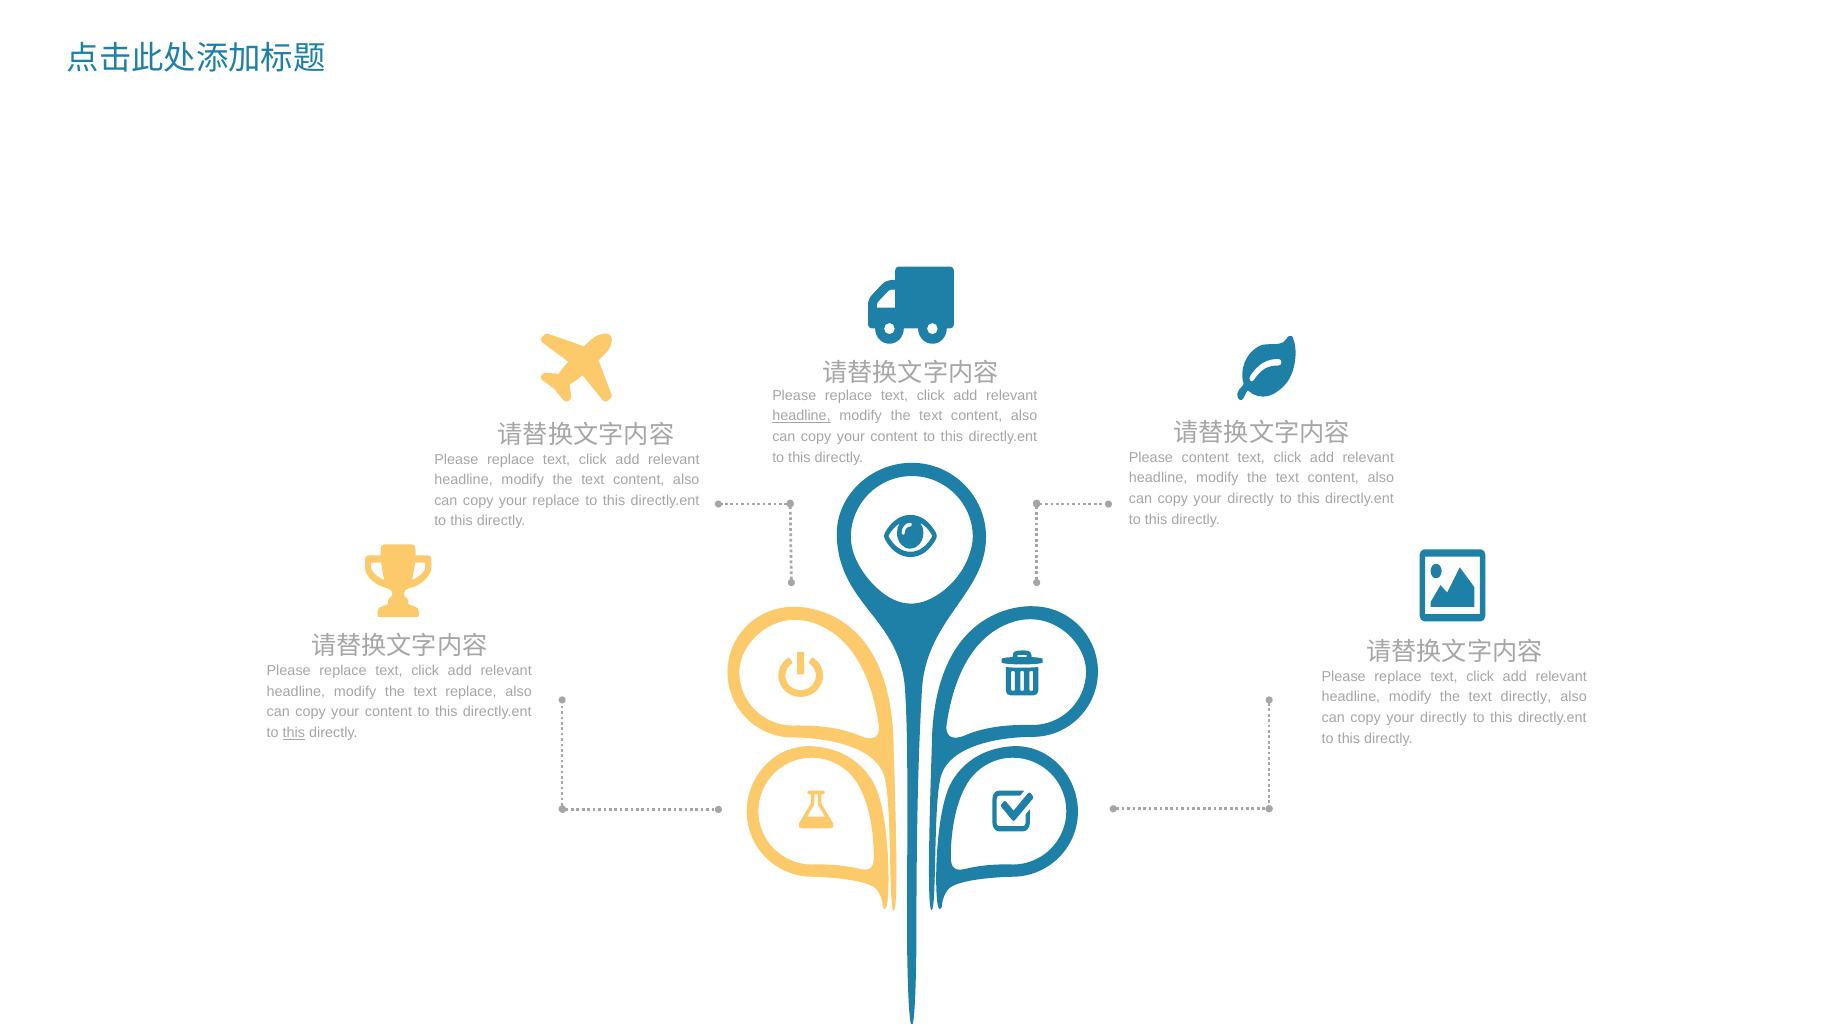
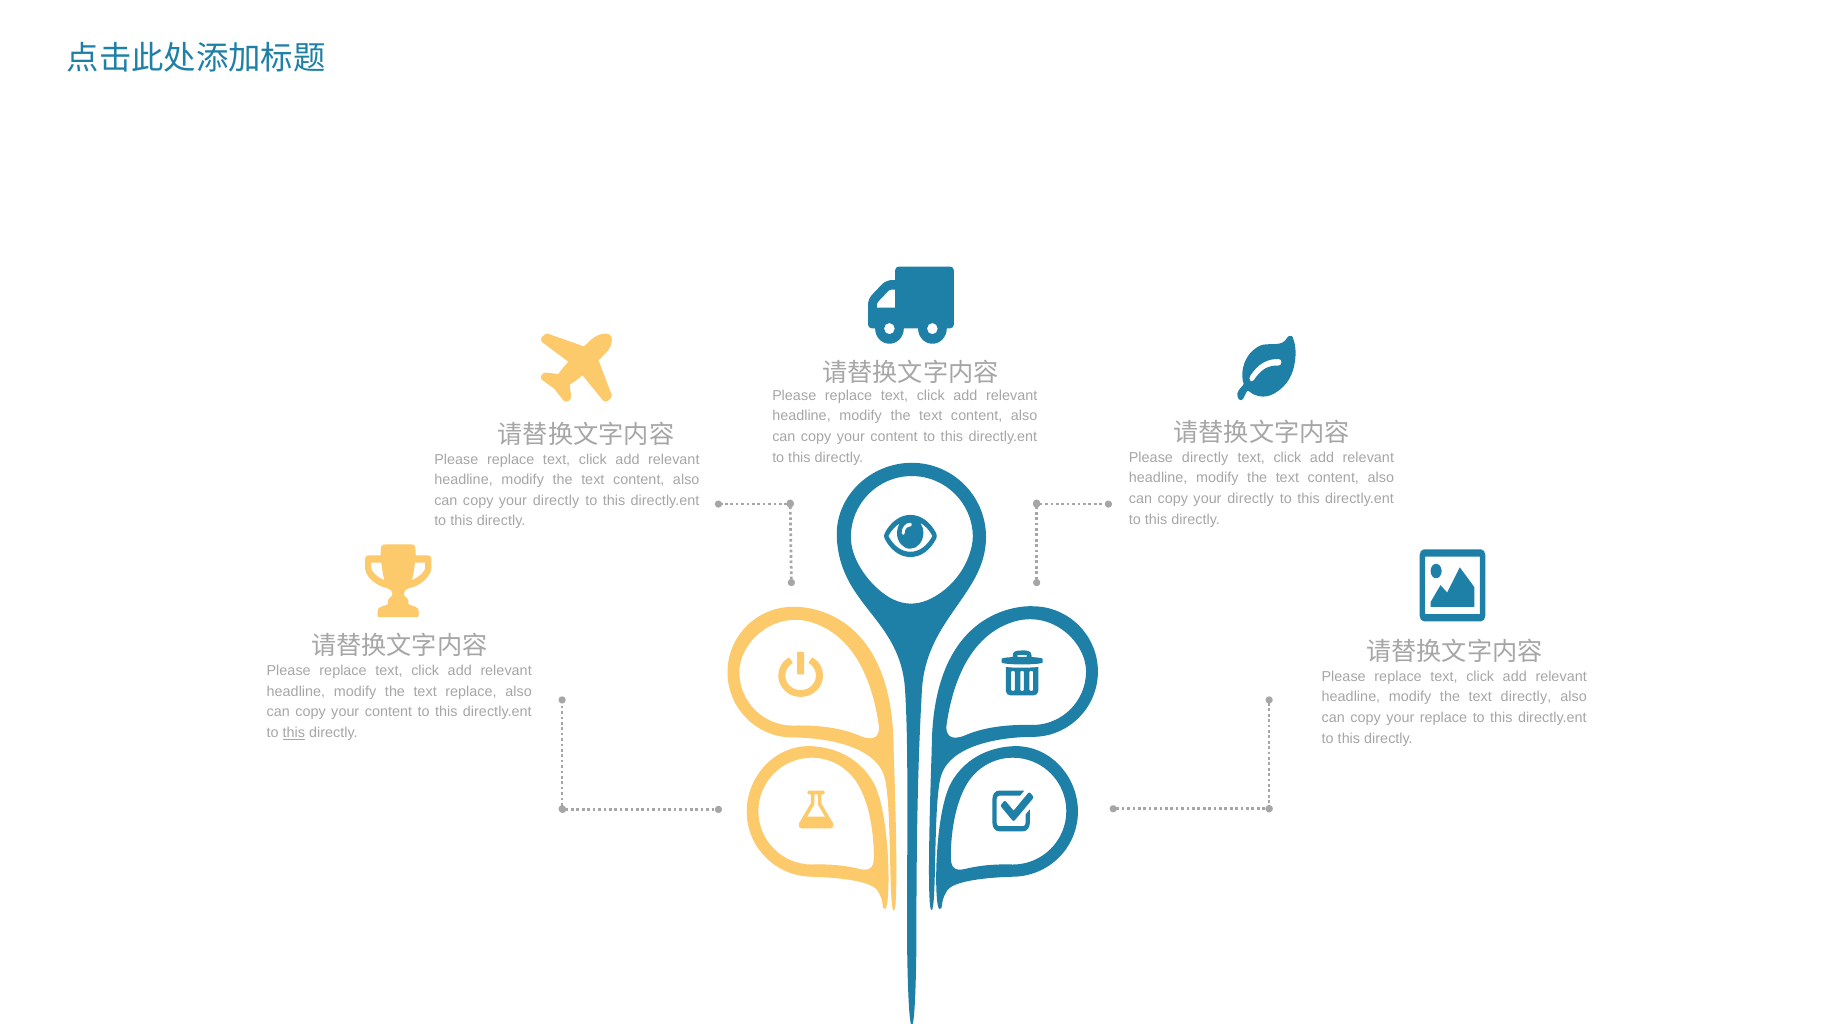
headline at (801, 416) underline: present -> none
Please content: content -> directly
replace at (556, 501): replace -> directly
directly at (1443, 718): directly -> replace
